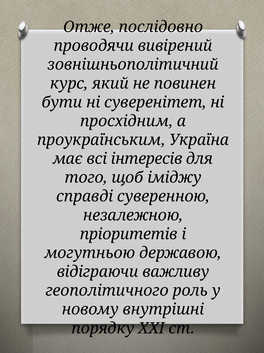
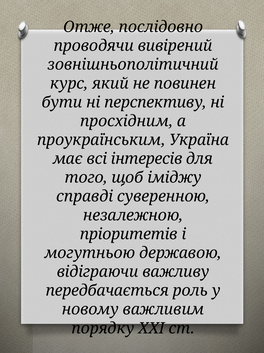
суверенітет: суверенітет -> перспективу
геополітичного: геополітичного -> передбачається
внутрішні: внутрішні -> важливим
